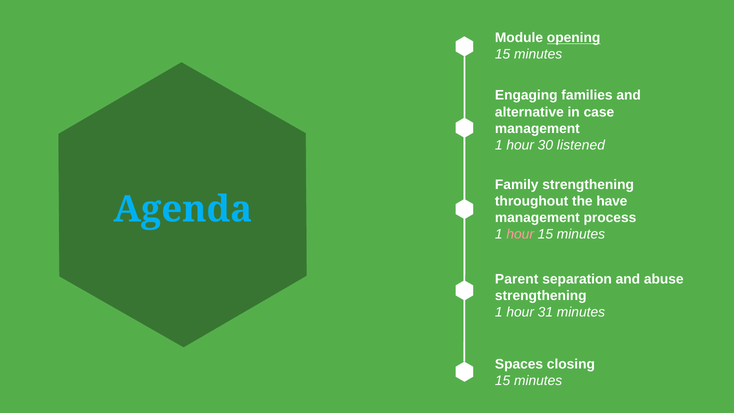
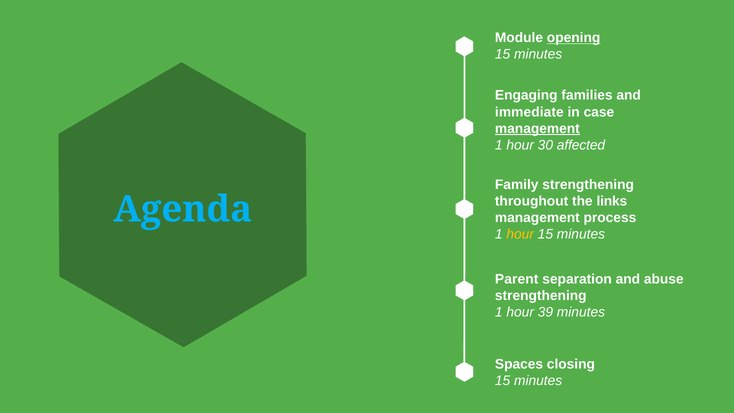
alternative: alternative -> immediate
management at (537, 128) underline: none -> present
listened: listened -> affected
have: have -> links
hour at (520, 234) colour: pink -> yellow
31: 31 -> 39
